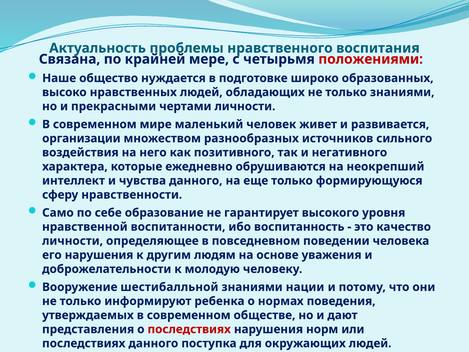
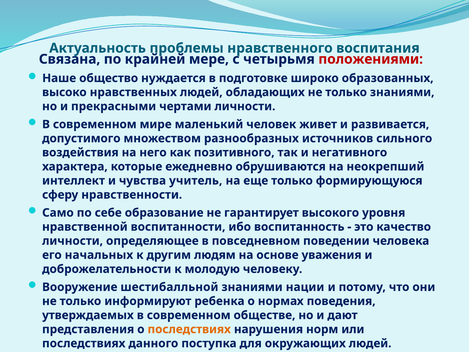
организации: организации -> допустимого
чувства данного: данного -> учитель
его нарушения: нарушения -> начальных
последствиях at (189, 329) colour: red -> orange
